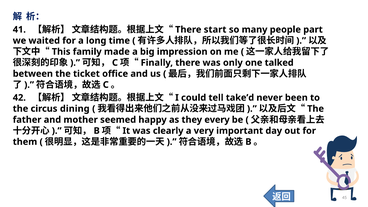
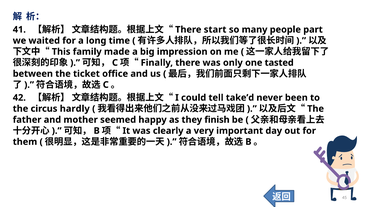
talked: talked -> tasted
dining: dining -> hardly
every: every -> finish
